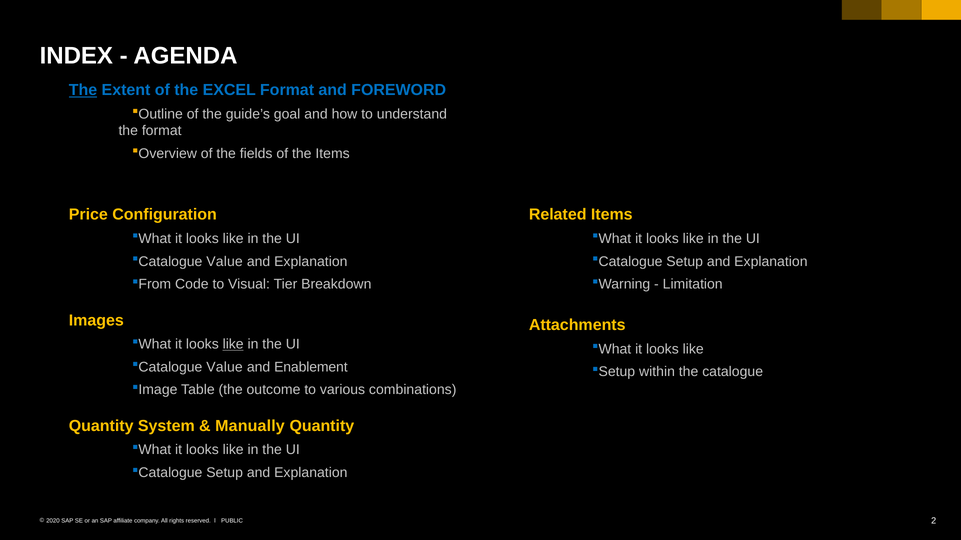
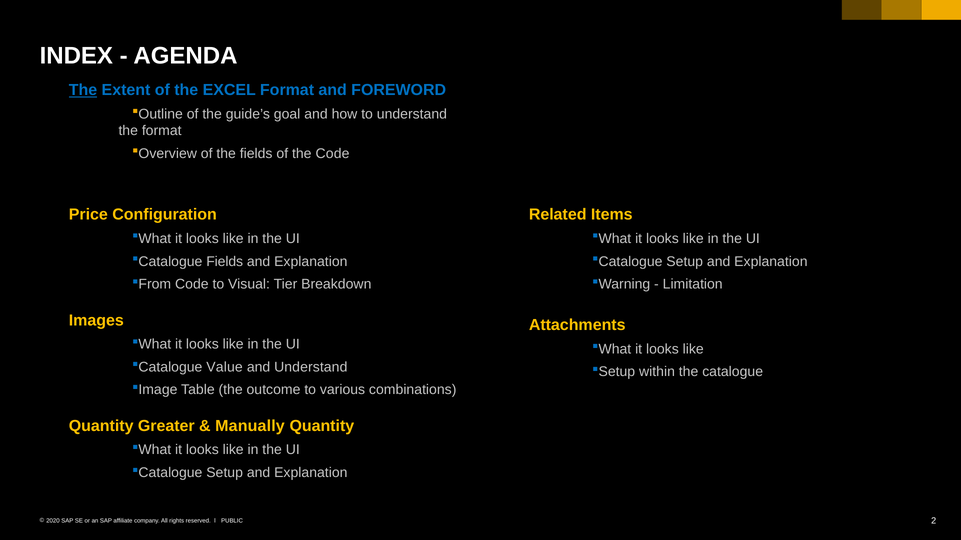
the Items: Items -> Code
Value at (225, 262): Value -> Fields
like at (233, 344) underline: present -> none
and Enablement: Enablement -> Understand
System: System -> Greater
